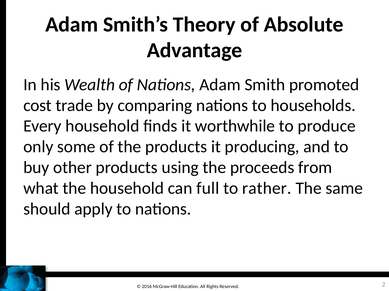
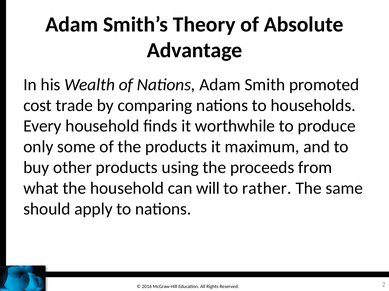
producing: producing -> maximum
full: full -> will
